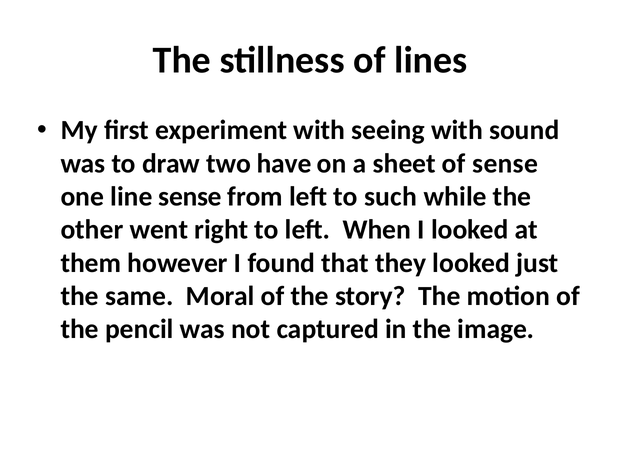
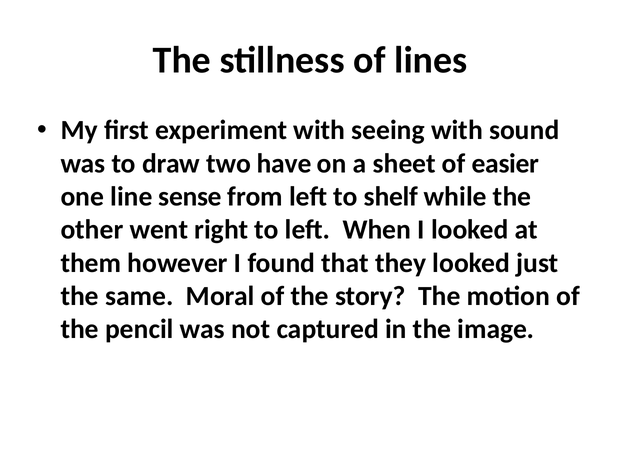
of sense: sense -> easier
such: such -> shelf
